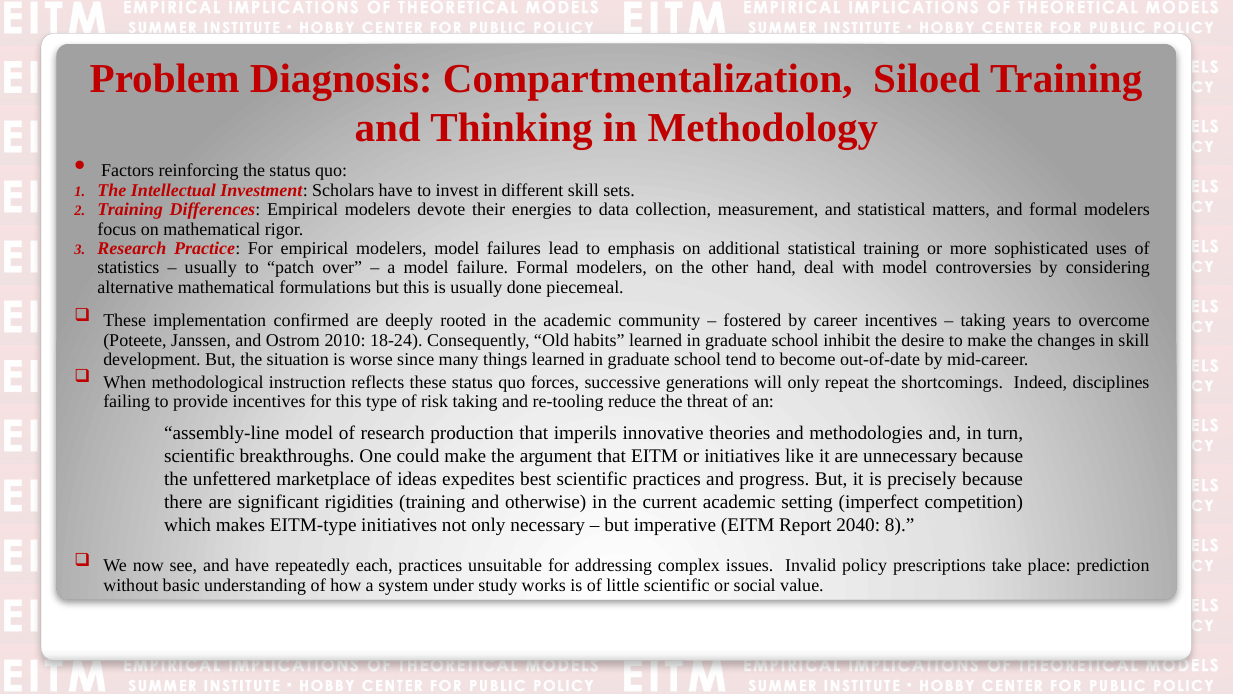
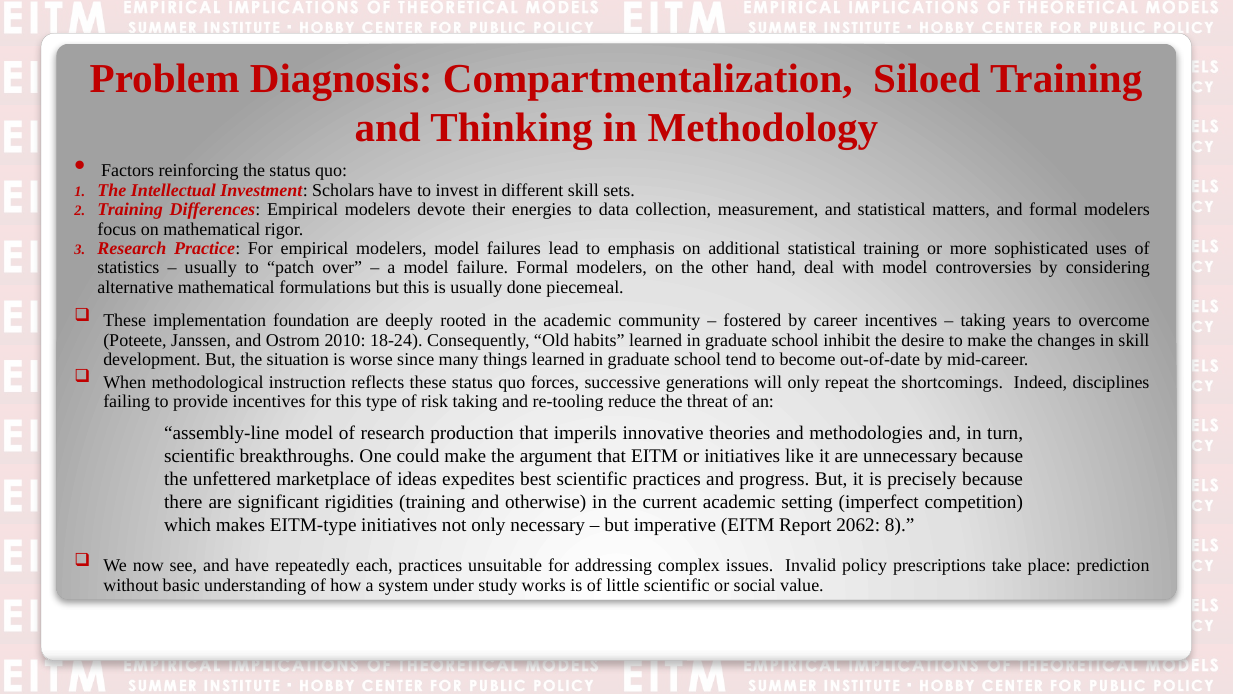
confirmed: confirmed -> foundation
2040: 2040 -> 2062
